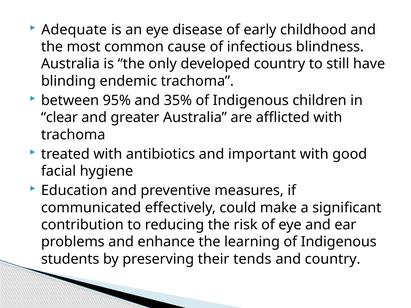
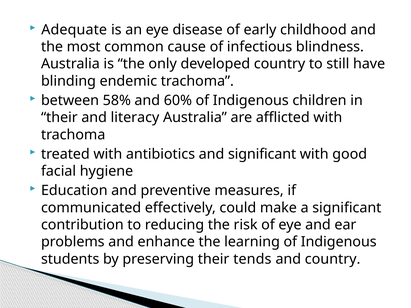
95%: 95% -> 58%
35%: 35% -> 60%
clear at (59, 118): clear -> their
greater: greater -> literacy
and important: important -> significant
